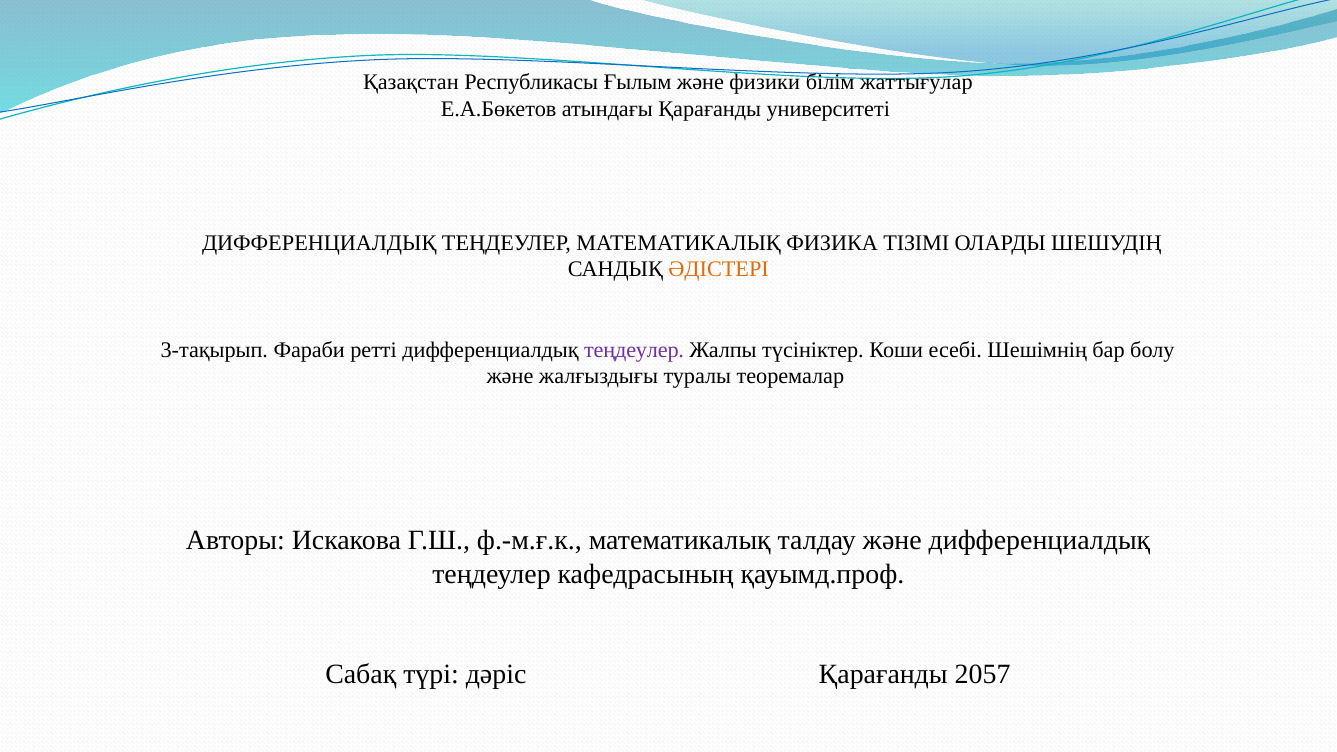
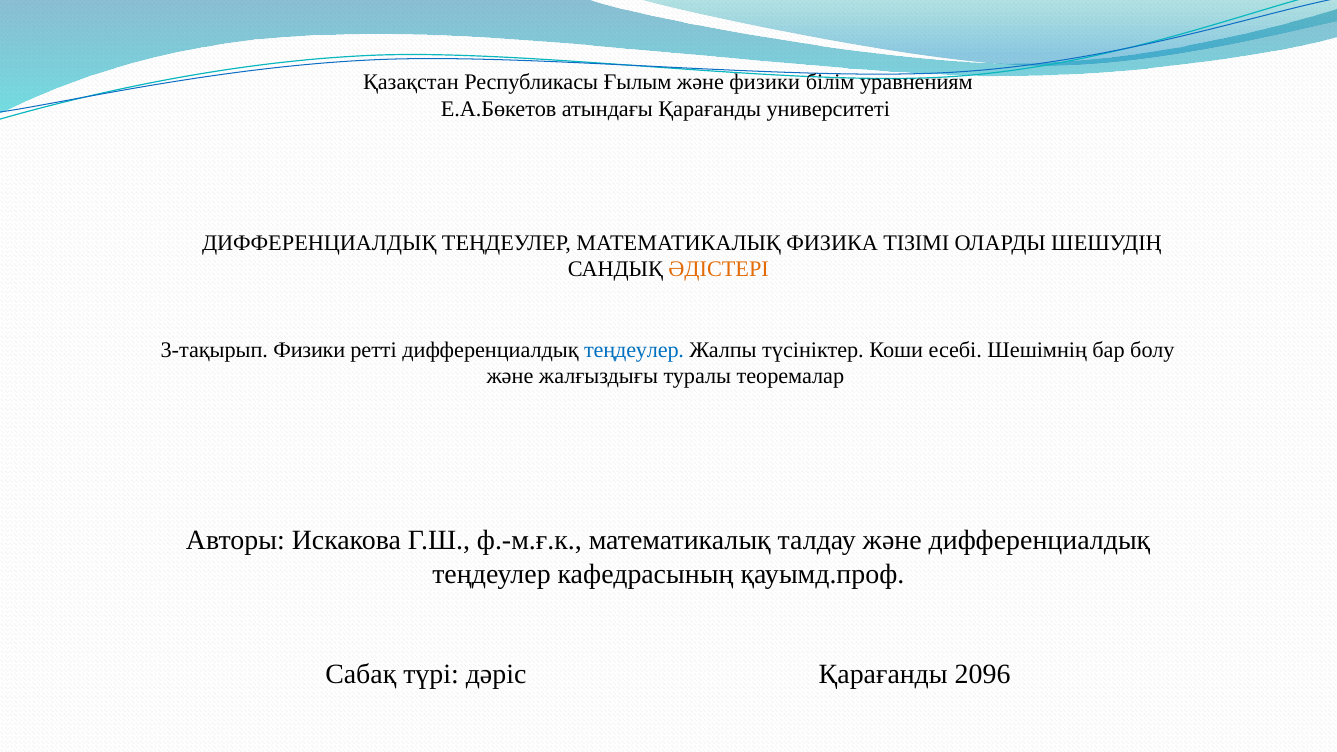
жаттығулар: жаттығулар -> уравнениям
3-тақырып Фараби: Фараби -> Физики
теңдеулер at (634, 350) colour: purple -> blue
2057: 2057 -> 2096
